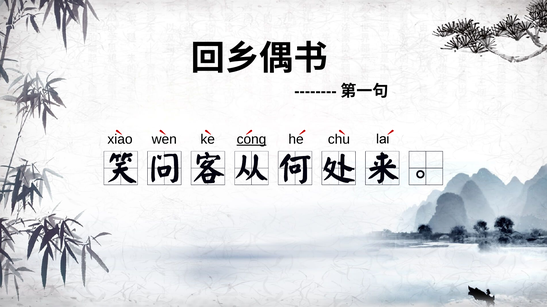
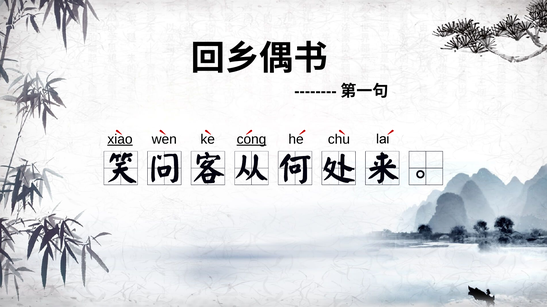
xiao underline: none -> present
